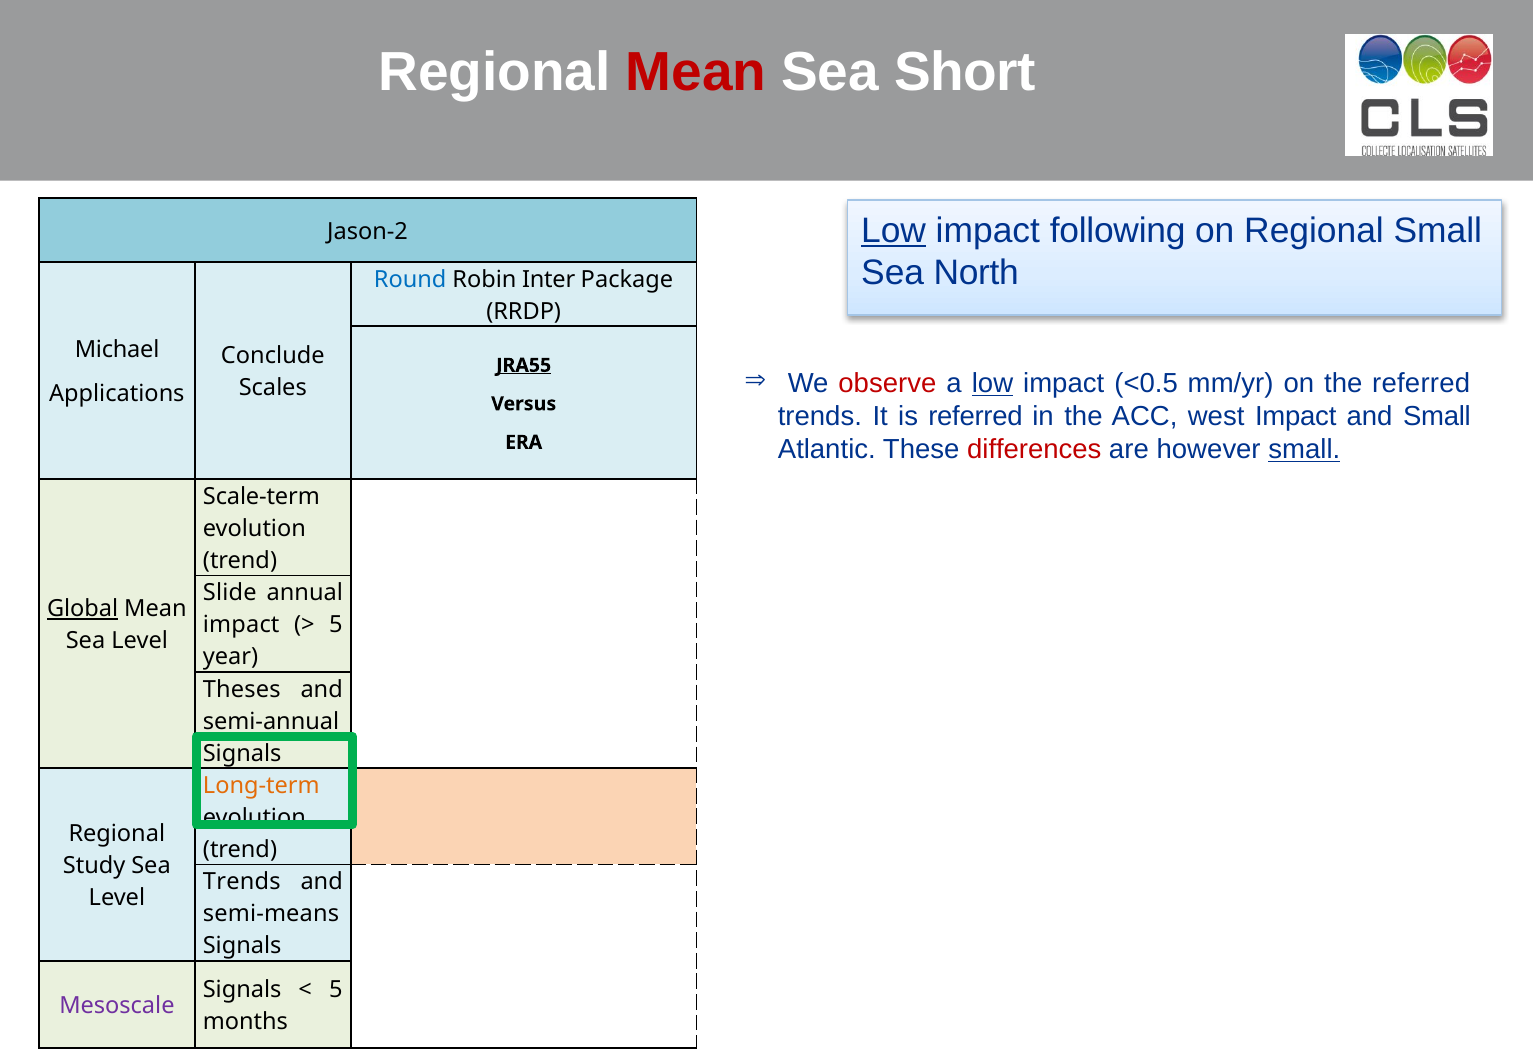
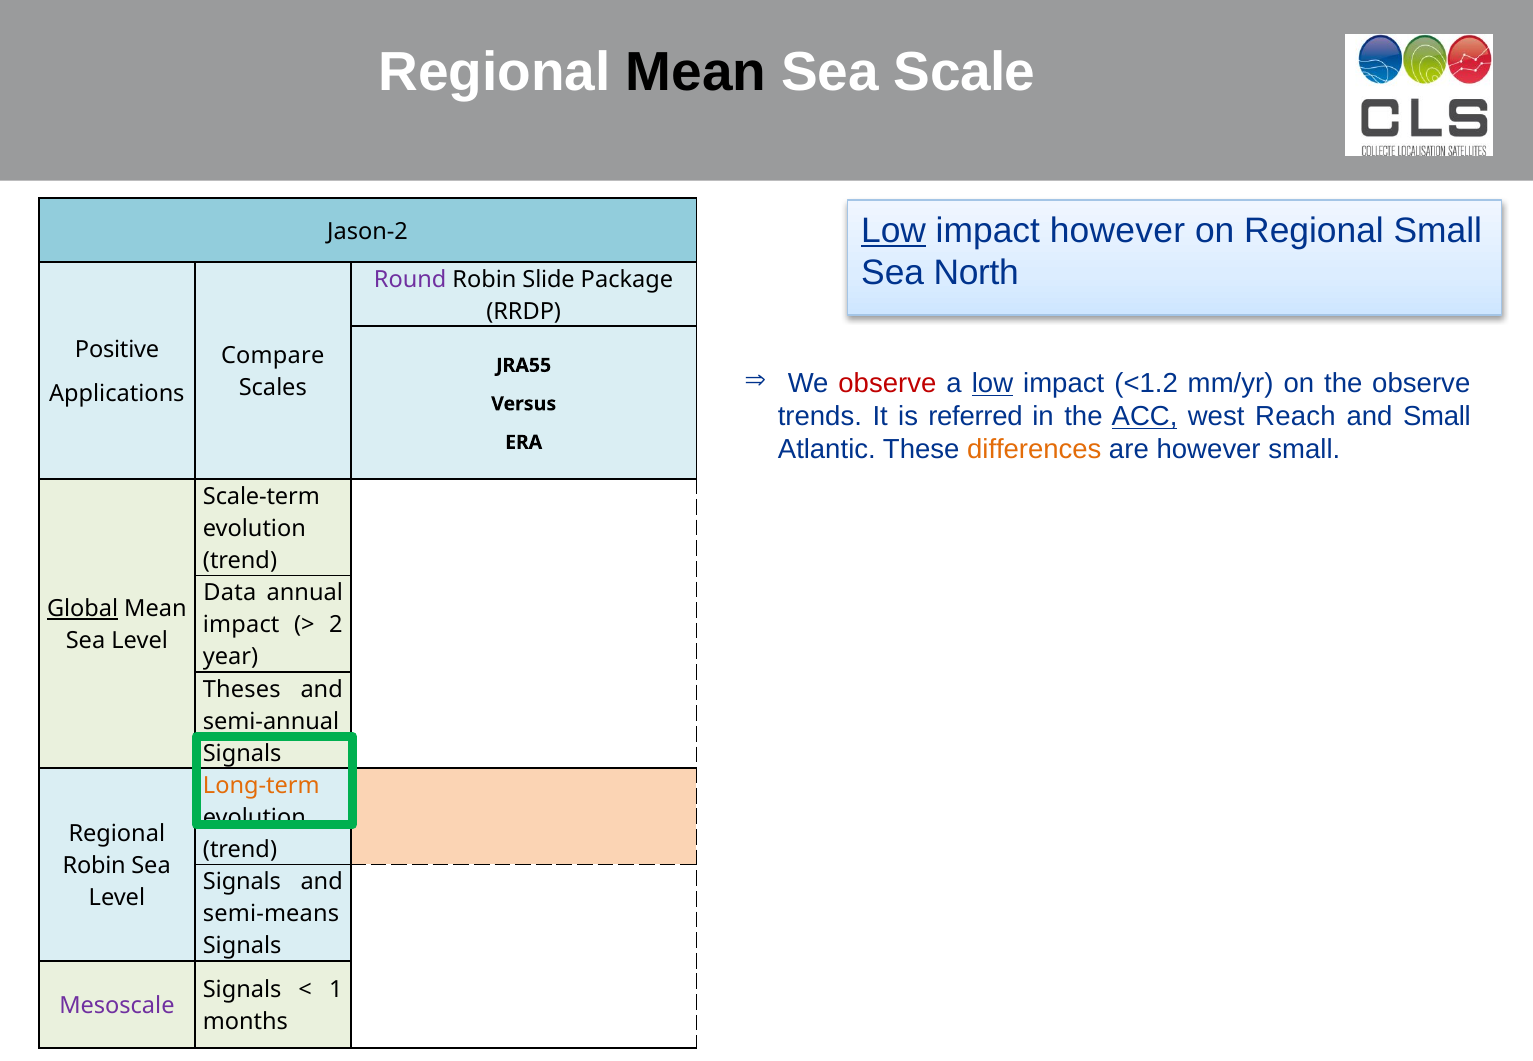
Mean at (696, 72) colour: red -> black
Short: Short -> Scale
impact following: following -> however
Round colour: blue -> purple
Inter: Inter -> Slide
Michael: Michael -> Positive
Conclude: Conclude -> Compare
JRA55 underline: present -> none
<0.5: <0.5 -> <1.2
the referred: referred -> observe
ACC underline: none -> present
west Impact: Impact -> Reach
differences colour: red -> orange
small at (1304, 450) underline: present -> none
Slide: Slide -> Data
5 at (336, 625): 5 -> 2
Study at (94, 866): Study -> Robin
Trends at (242, 882): Trends -> Signals
5 at (336, 990): 5 -> 1
